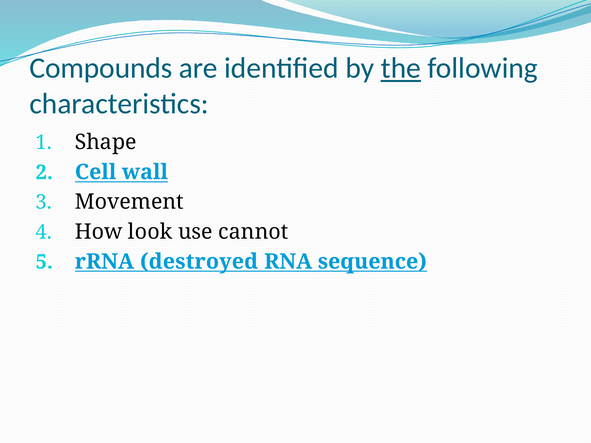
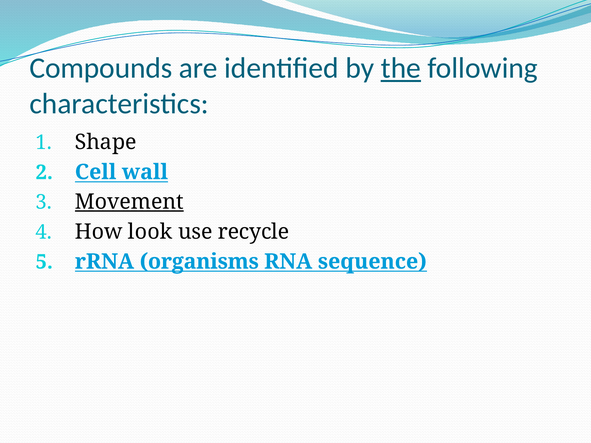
Movement underline: none -> present
cannot: cannot -> recycle
destroyed: destroyed -> organisms
